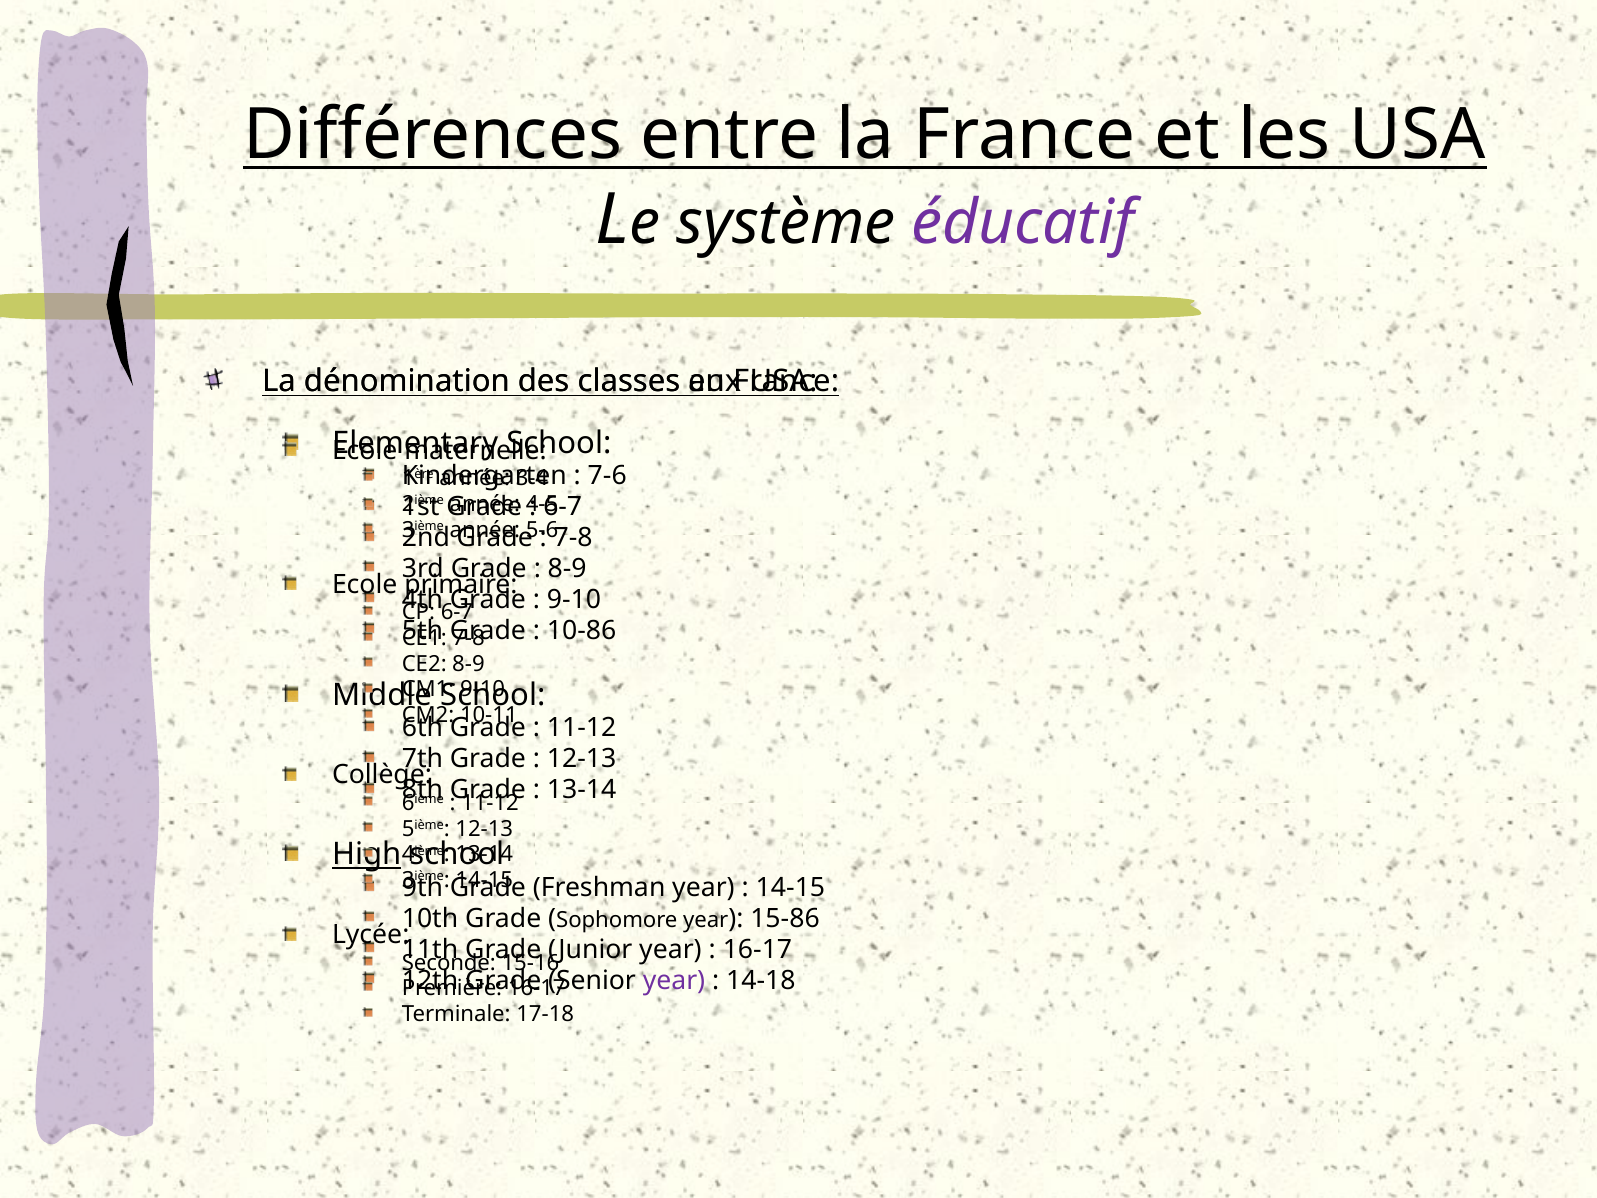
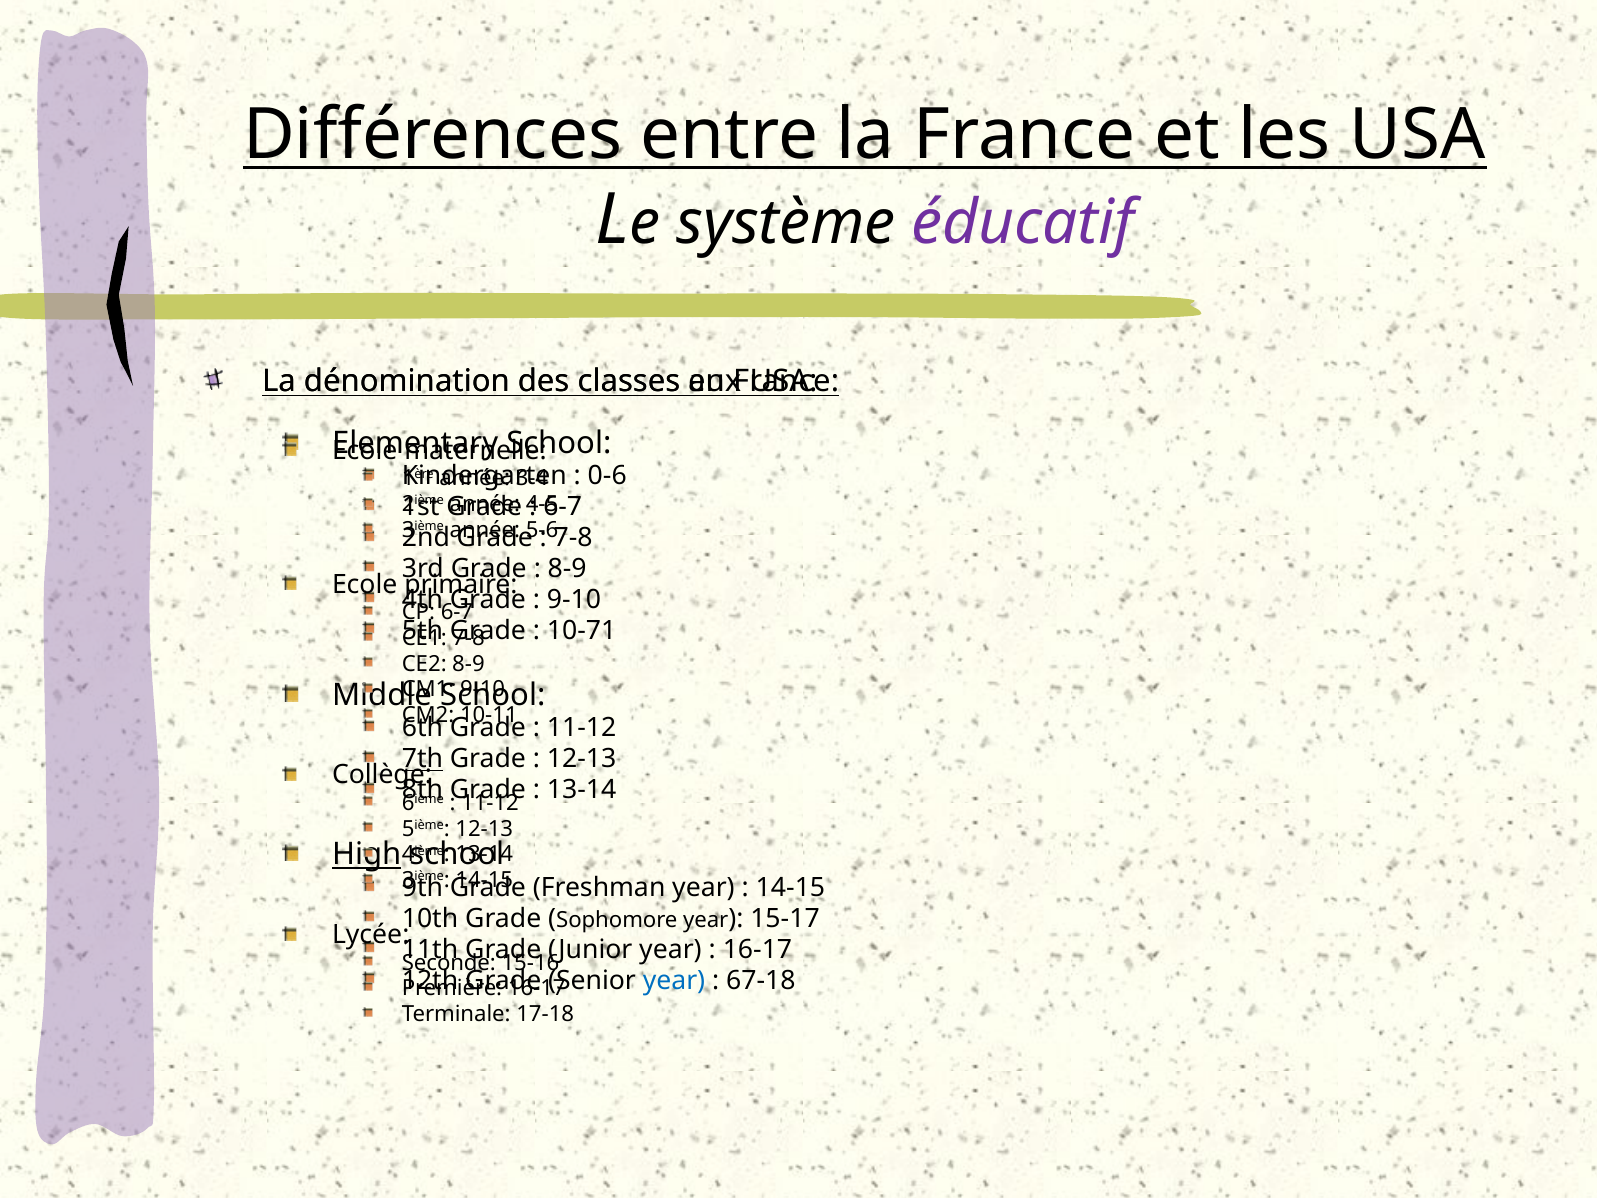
7-6: 7-6 -> 0-6
10-86: 10-86 -> 10-71
7th underline: none -> present
15-86: 15-86 -> 15-17
year at (674, 980) colour: purple -> blue
14-18: 14-18 -> 67-18
